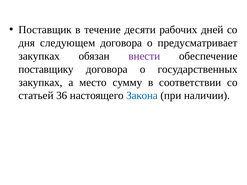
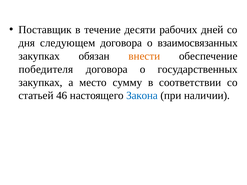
предусматривает: предусматривает -> взаимосвязанных
внести colour: purple -> orange
поставщику: поставщику -> победителя
36: 36 -> 46
